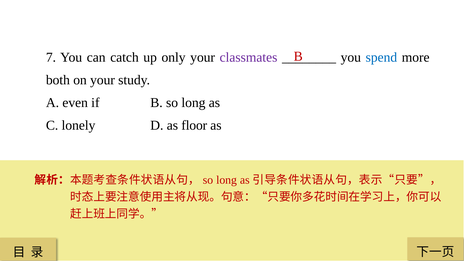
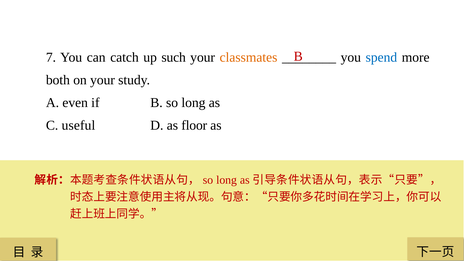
only: only -> such
classmates colour: purple -> orange
lonely: lonely -> useful
